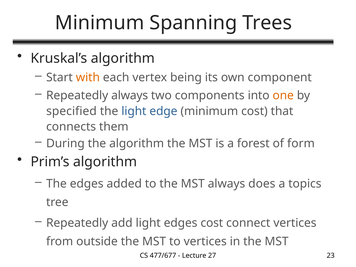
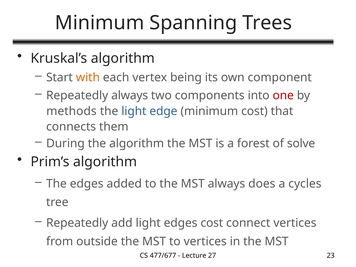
one colour: orange -> red
specified: specified -> methods
form: form -> solve
topics: topics -> cycles
